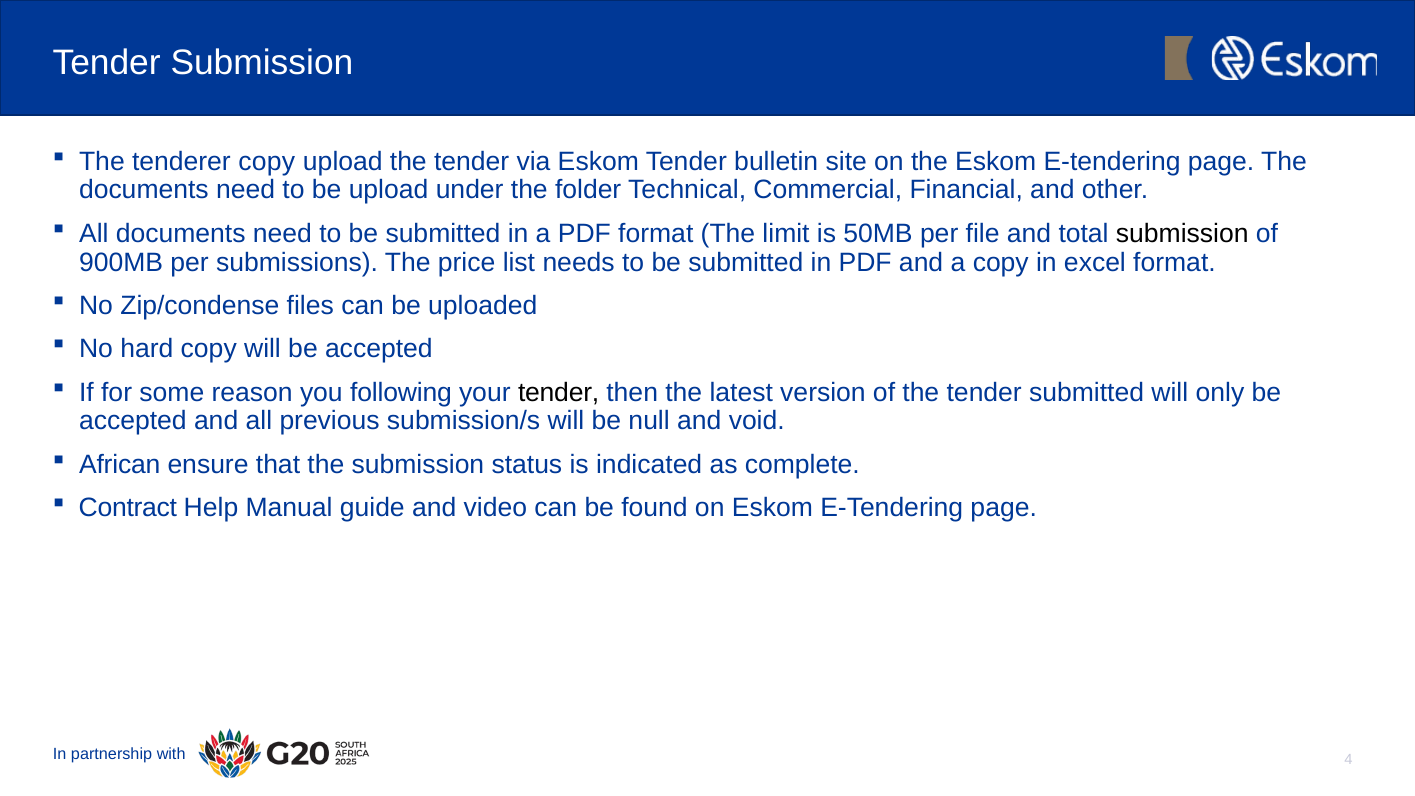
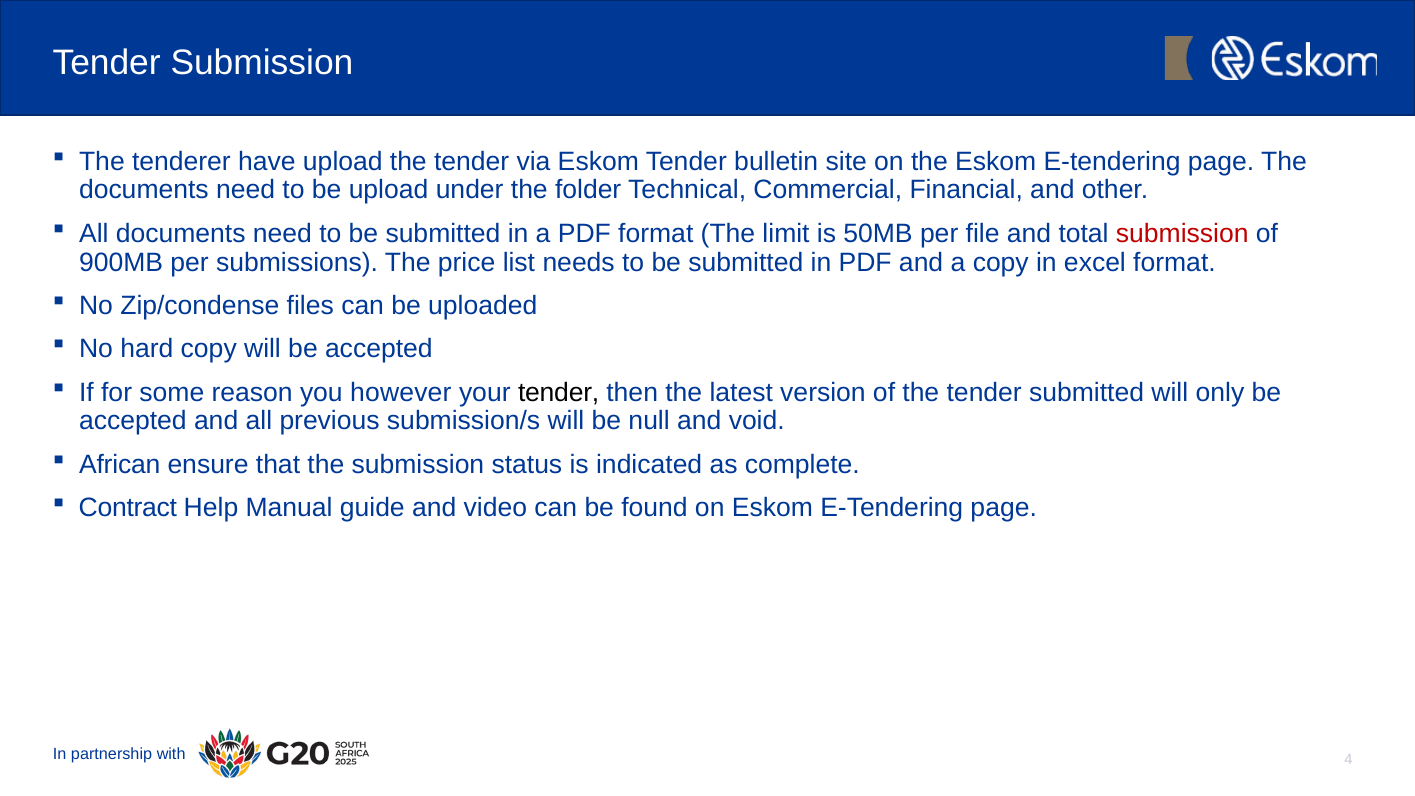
tenderer copy: copy -> have
submission at (1182, 234) colour: black -> red
following: following -> however
